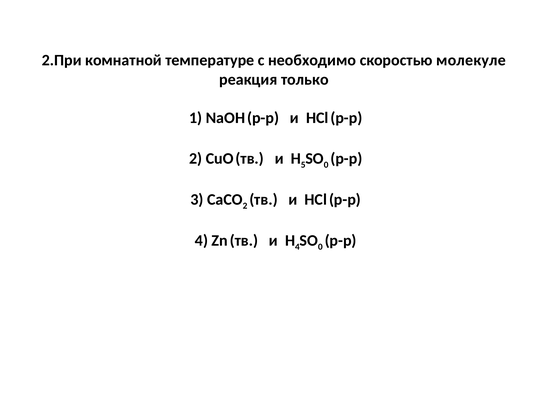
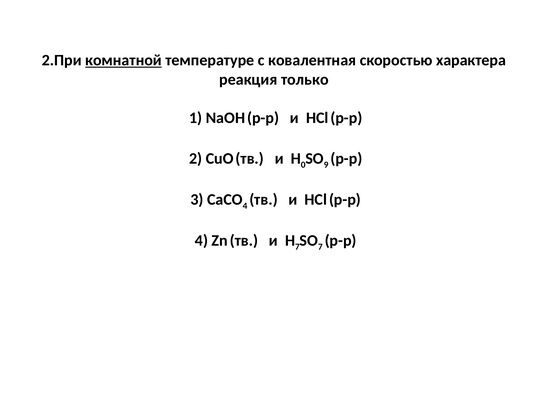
комнатной underline: none -> present
необходимо: необходимо -> ковалентная
молекуле: молекуле -> характера
5: 5 -> 0
0 at (326, 165): 0 -> 9
2 at (245, 206): 2 -> 4
4 at (297, 247): 4 -> 7
0 at (320, 247): 0 -> 7
